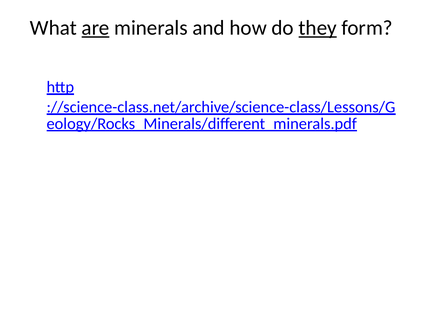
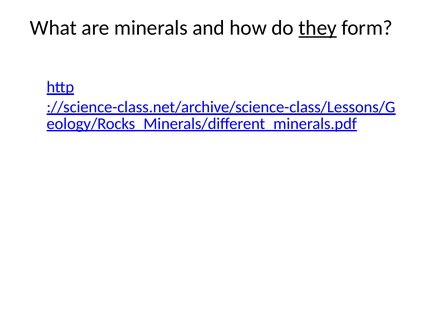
are underline: present -> none
